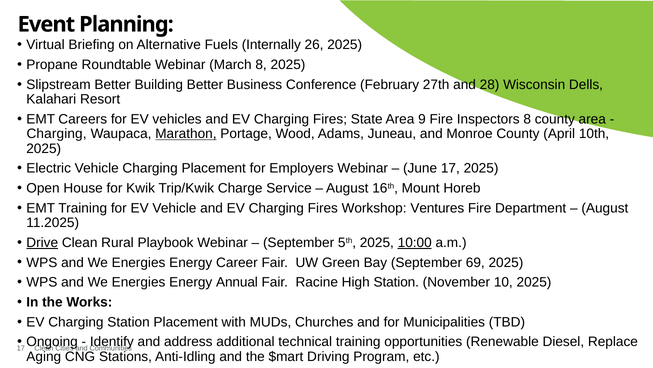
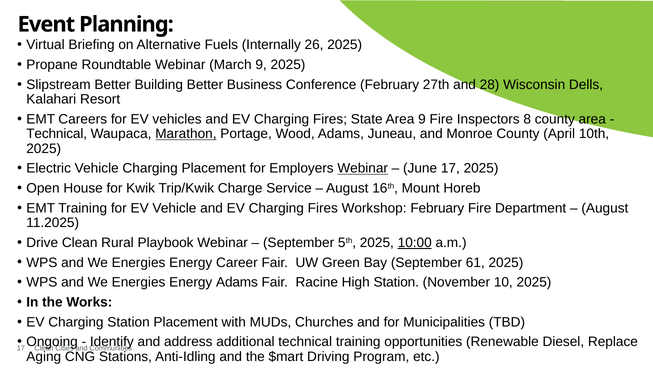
March 8: 8 -> 9
Charging at (57, 134): Charging -> Technical
Webinar at (363, 168) underline: none -> present
Workshop Ventures: Ventures -> February
Drive underline: present -> none
69: 69 -> 61
Energy Annual: Annual -> Adams
